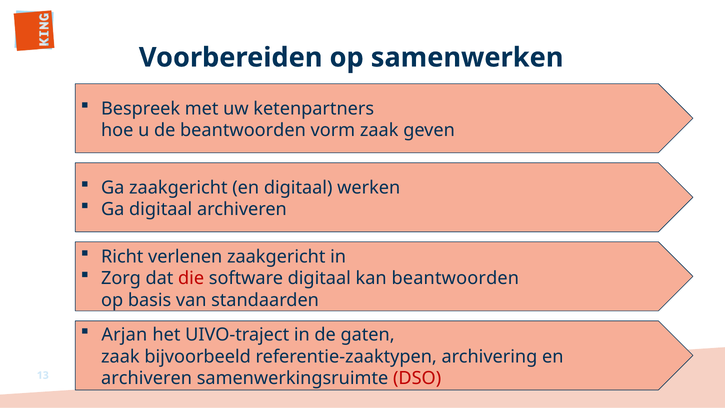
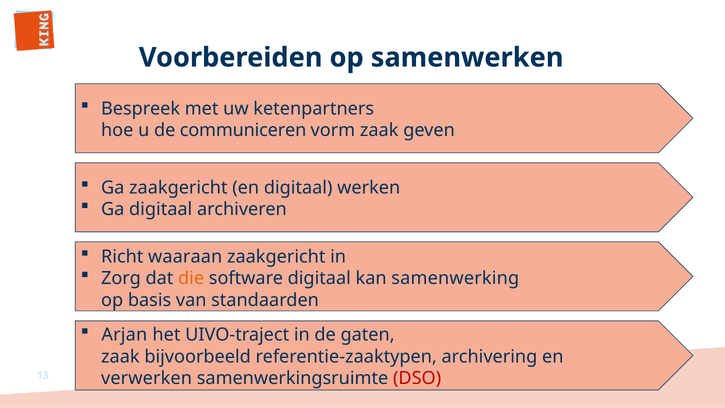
de beantwoorden: beantwoorden -> communiceren
verlenen: verlenen -> waaraan
die colour: red -> orange
kan beantwoorden: beantwoorden -> samenwerking
archiveren at (147, 378): archiveren -> verwerken
